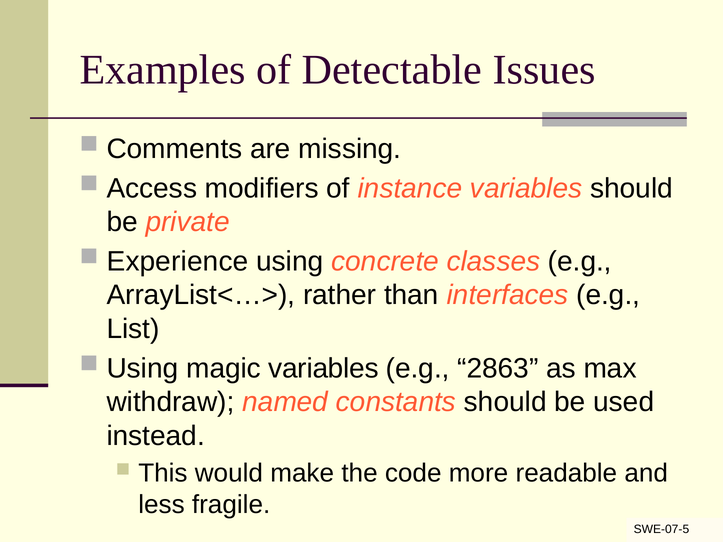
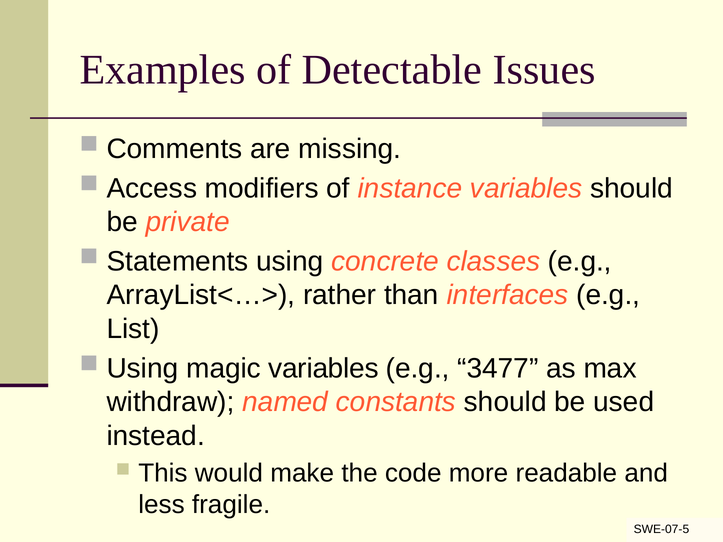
Experience: Experience -> Statements
2863: 2863 -> 3477
